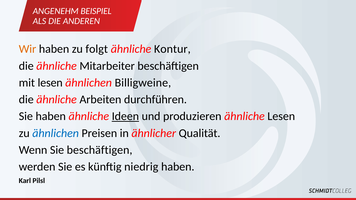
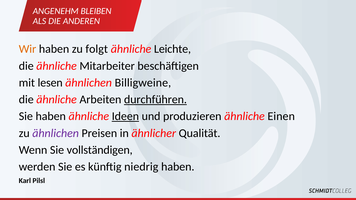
BEISPIEL: BEISPIEL -> BLEIBEN
Kontur: Kontur -> Leichte
durchführen underline: none -> present
ähnliche Lesen: Lesen -> Einen
ähnlichen at (56, 133) colour: blue -> purple
Sie beschäftigen: beschäftigen -> vollständigen
